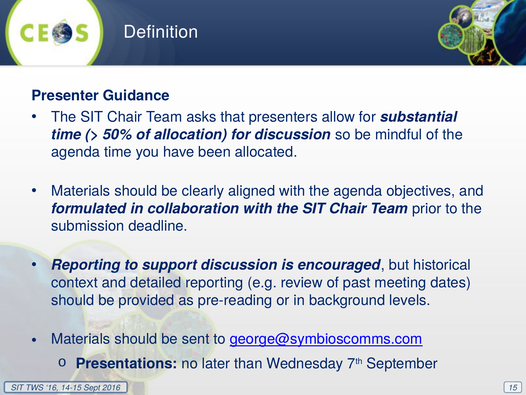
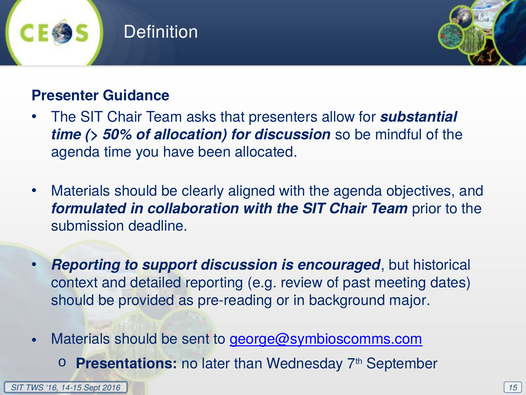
levels: levels -> major
